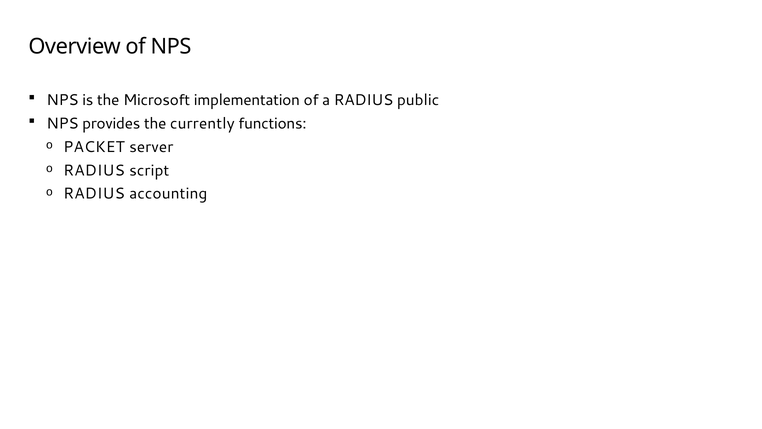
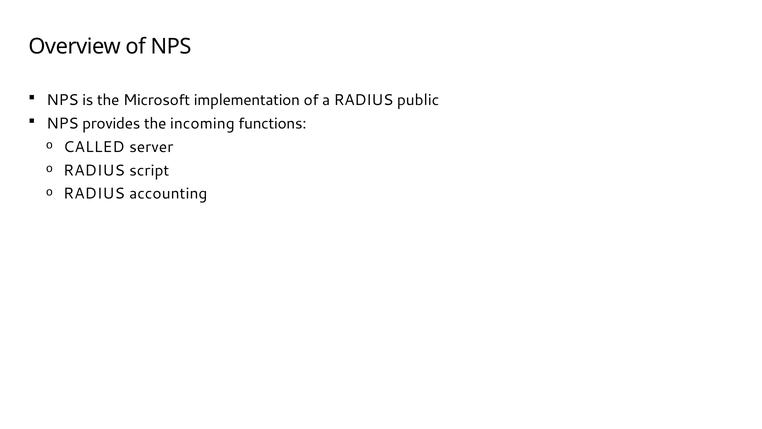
currently: currently -> incoming
PACKET: PACKET -> CALLED
